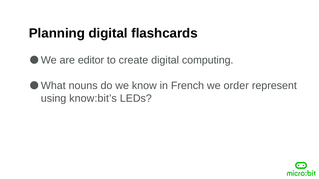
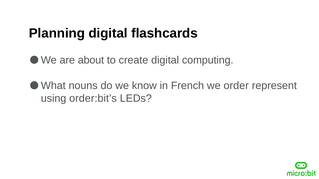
editor: editor -> about
know:bit’s: know:bit’s -> order:bit’s
